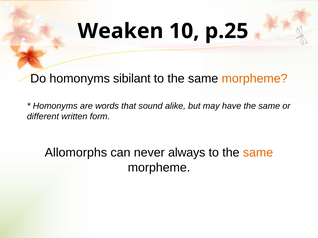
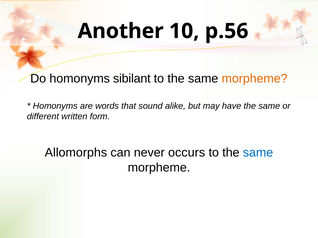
Weaken: Weaken -> Another
p.25: p.25 -> p.56
always: always -> occurs
same at (258, 153) colour: orange -> blue
